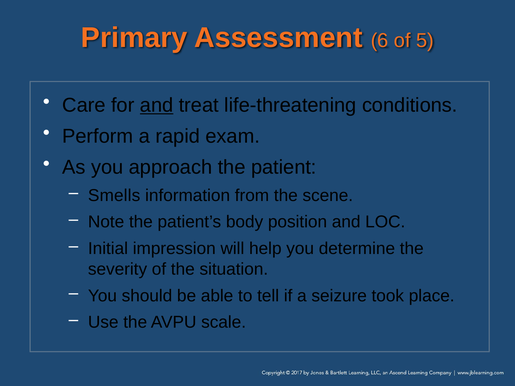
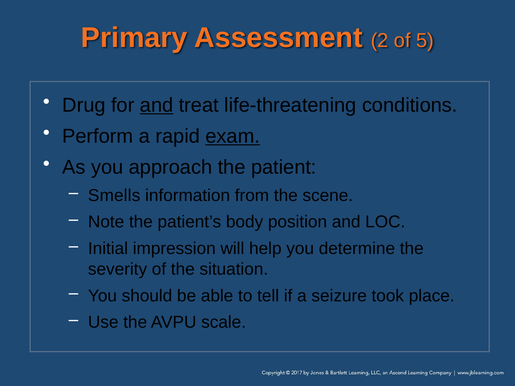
6: 6 -> 2
Care: Care -> Drug
exam underline: none -> present
